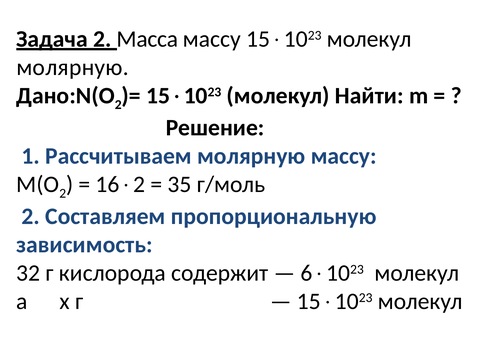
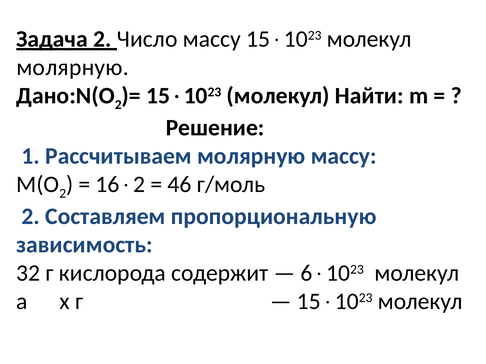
Масса: Масса -> Число
35: 35 -> 46
